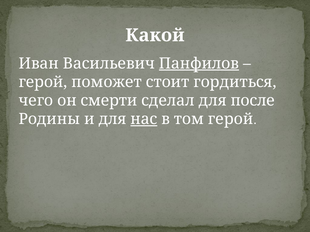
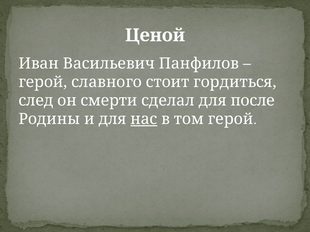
Какой: Какой -> Ценой
Панфилов underline: present -> none
поможет: поможет -> славного
чего: чего -> след
